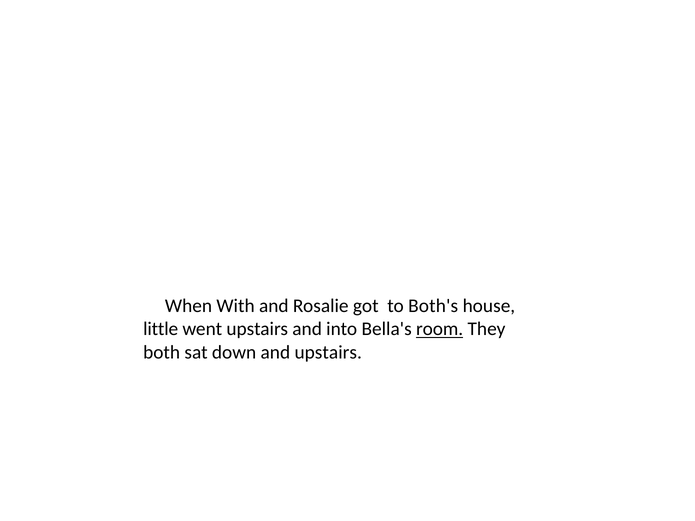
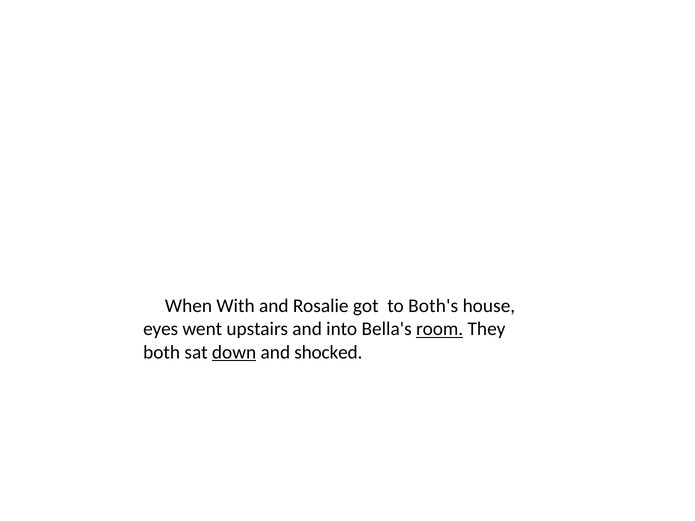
little: little -> eyes
down underline: none -> present
and upstairs: upstairs -> shocked
